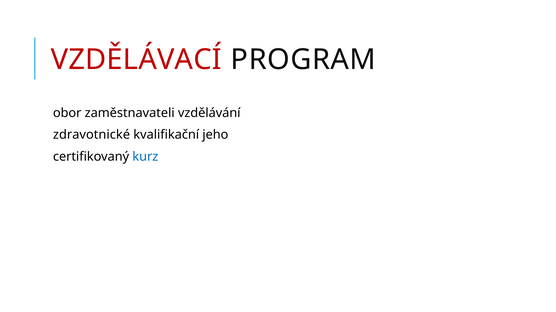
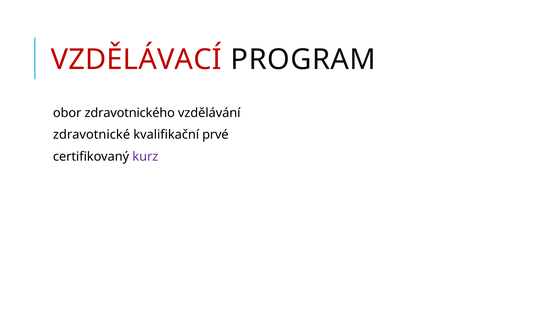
zaměstnavateli: zaměstnavateli -> zdravotnického
jeho: jeho -> prvé
kurz colour: blue -> purple
